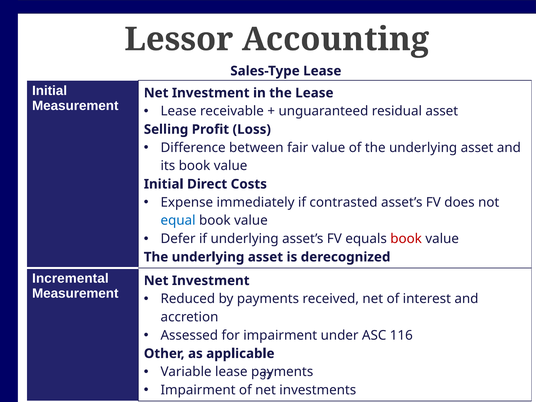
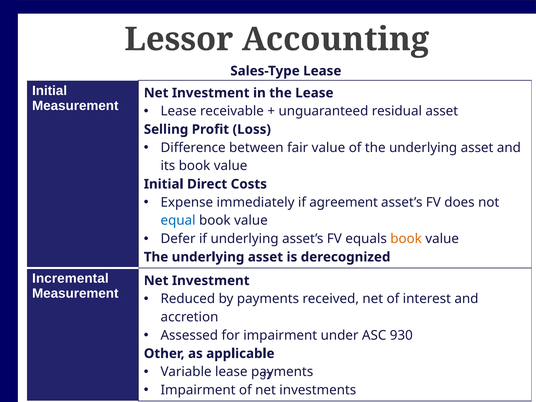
contrasted: contrasted -> agreement
book at (406, 239) colour: red -> orange
116: 116 -> 930
